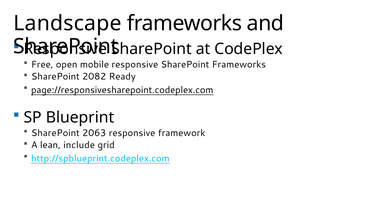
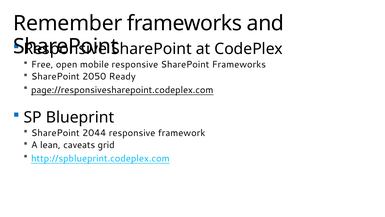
Landscape: Landscape -> Remember
2082: 2082 -> 2050
2063: 2063 -> 2044
include: include -> caveats
